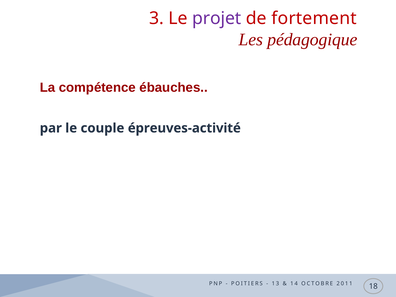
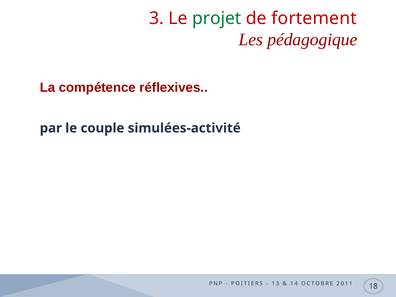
projet colour: purple -> green
ébauches: ébauches -> réflexives
épreuves-activité: épreuves-activité -> simulées-activité
